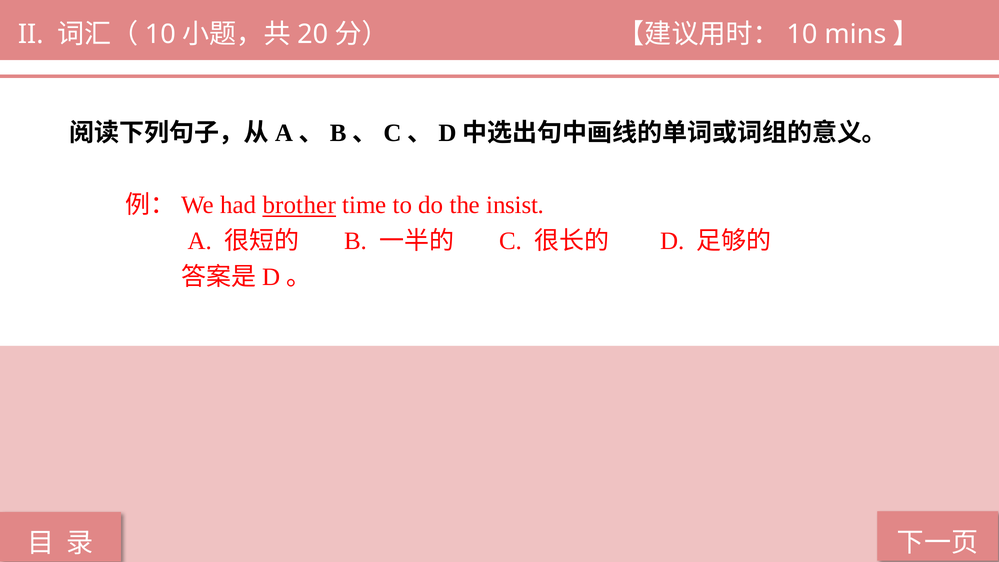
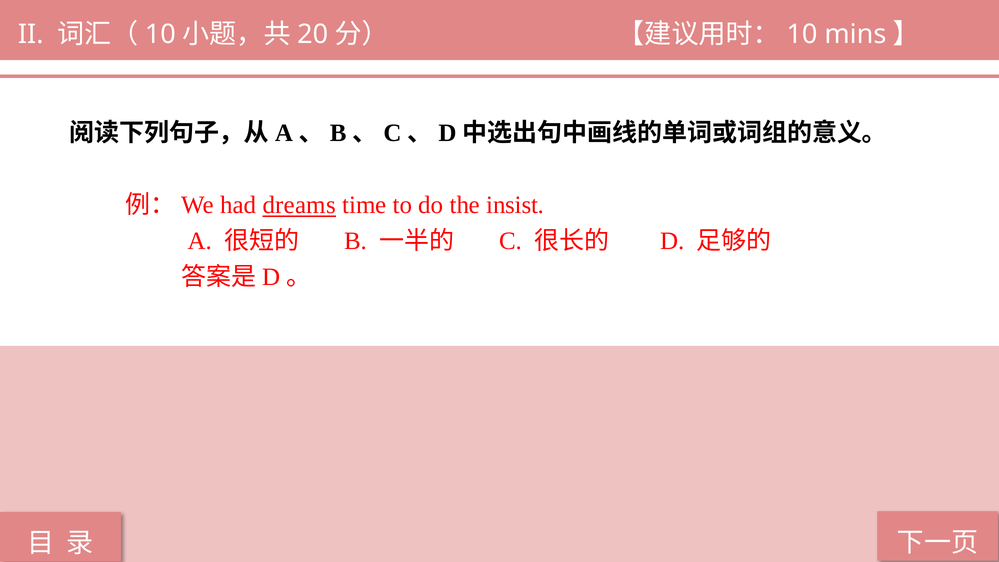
brother: brother -> dreams
